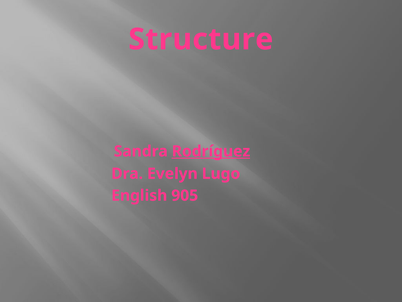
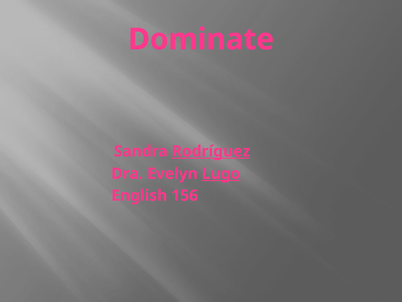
Structure: Structure -> Dominate
Lugo underline: none -> present
905: 905 -> 156
